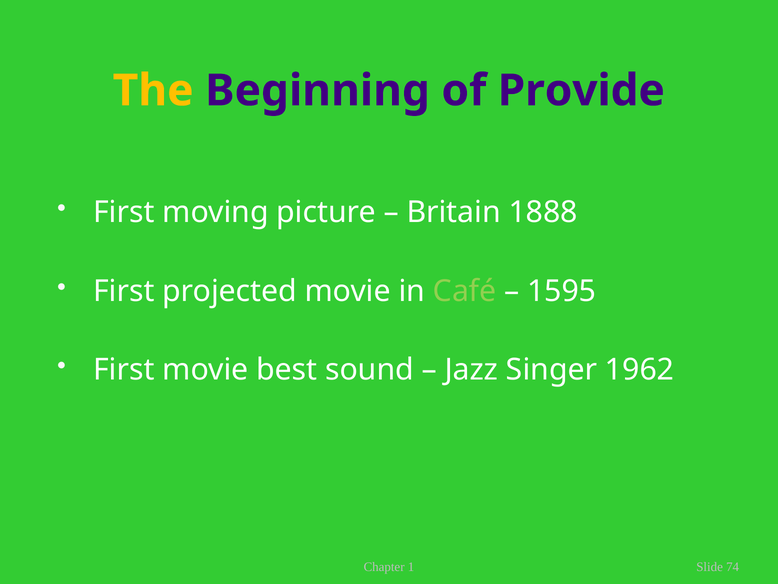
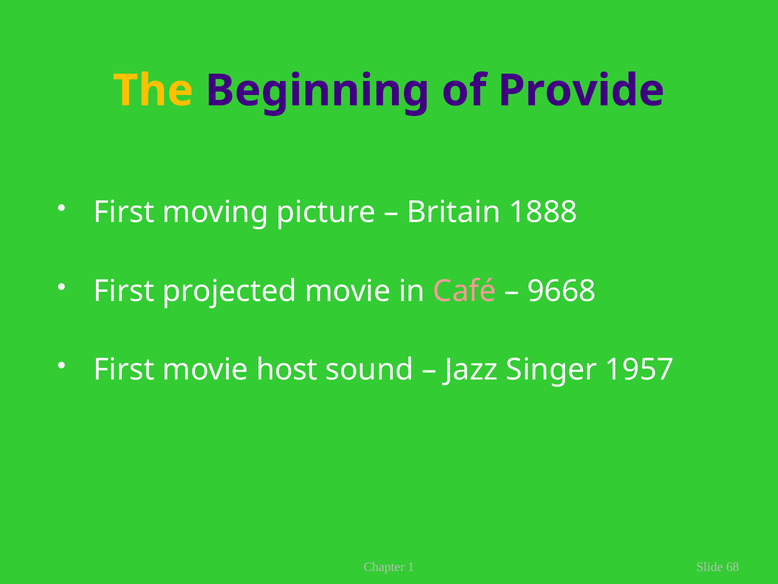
Café colour: light green -> pink
1595: 1595 -> 9668
best: best -> host
1962: 1962 -> 1957
74: 74 -> 68
